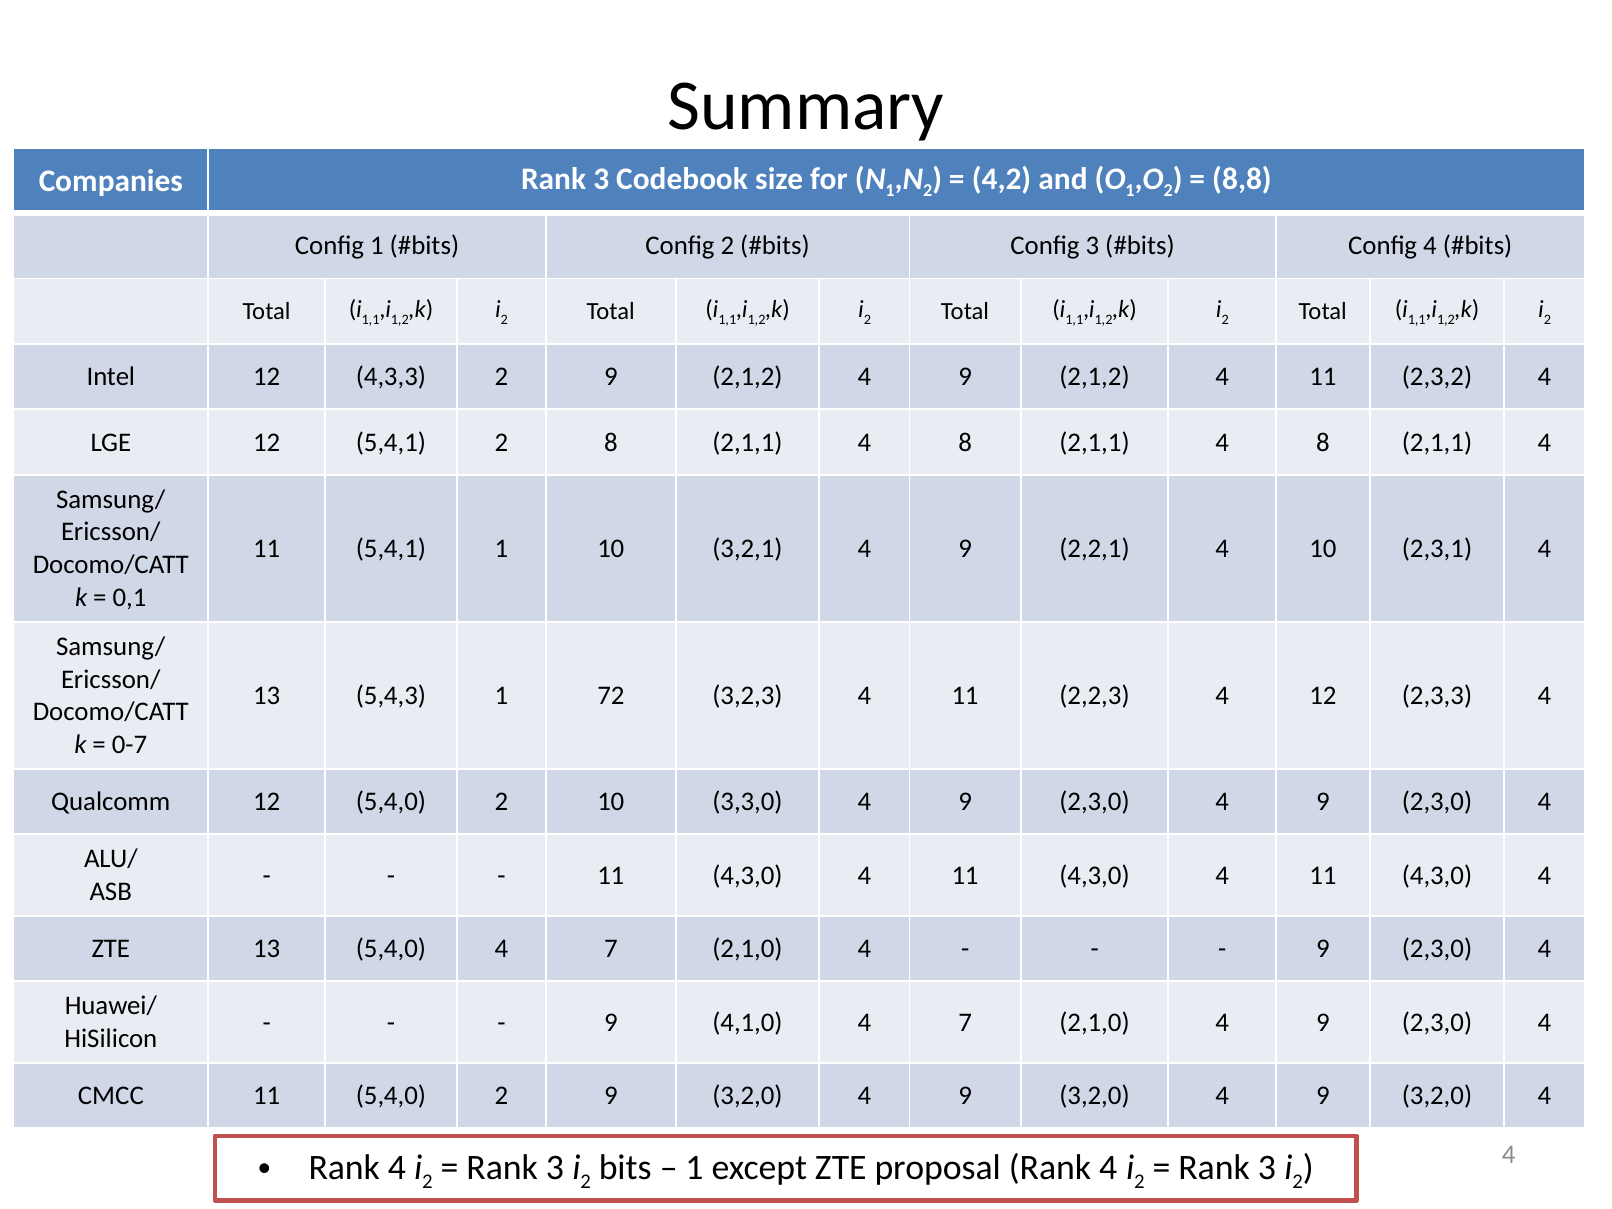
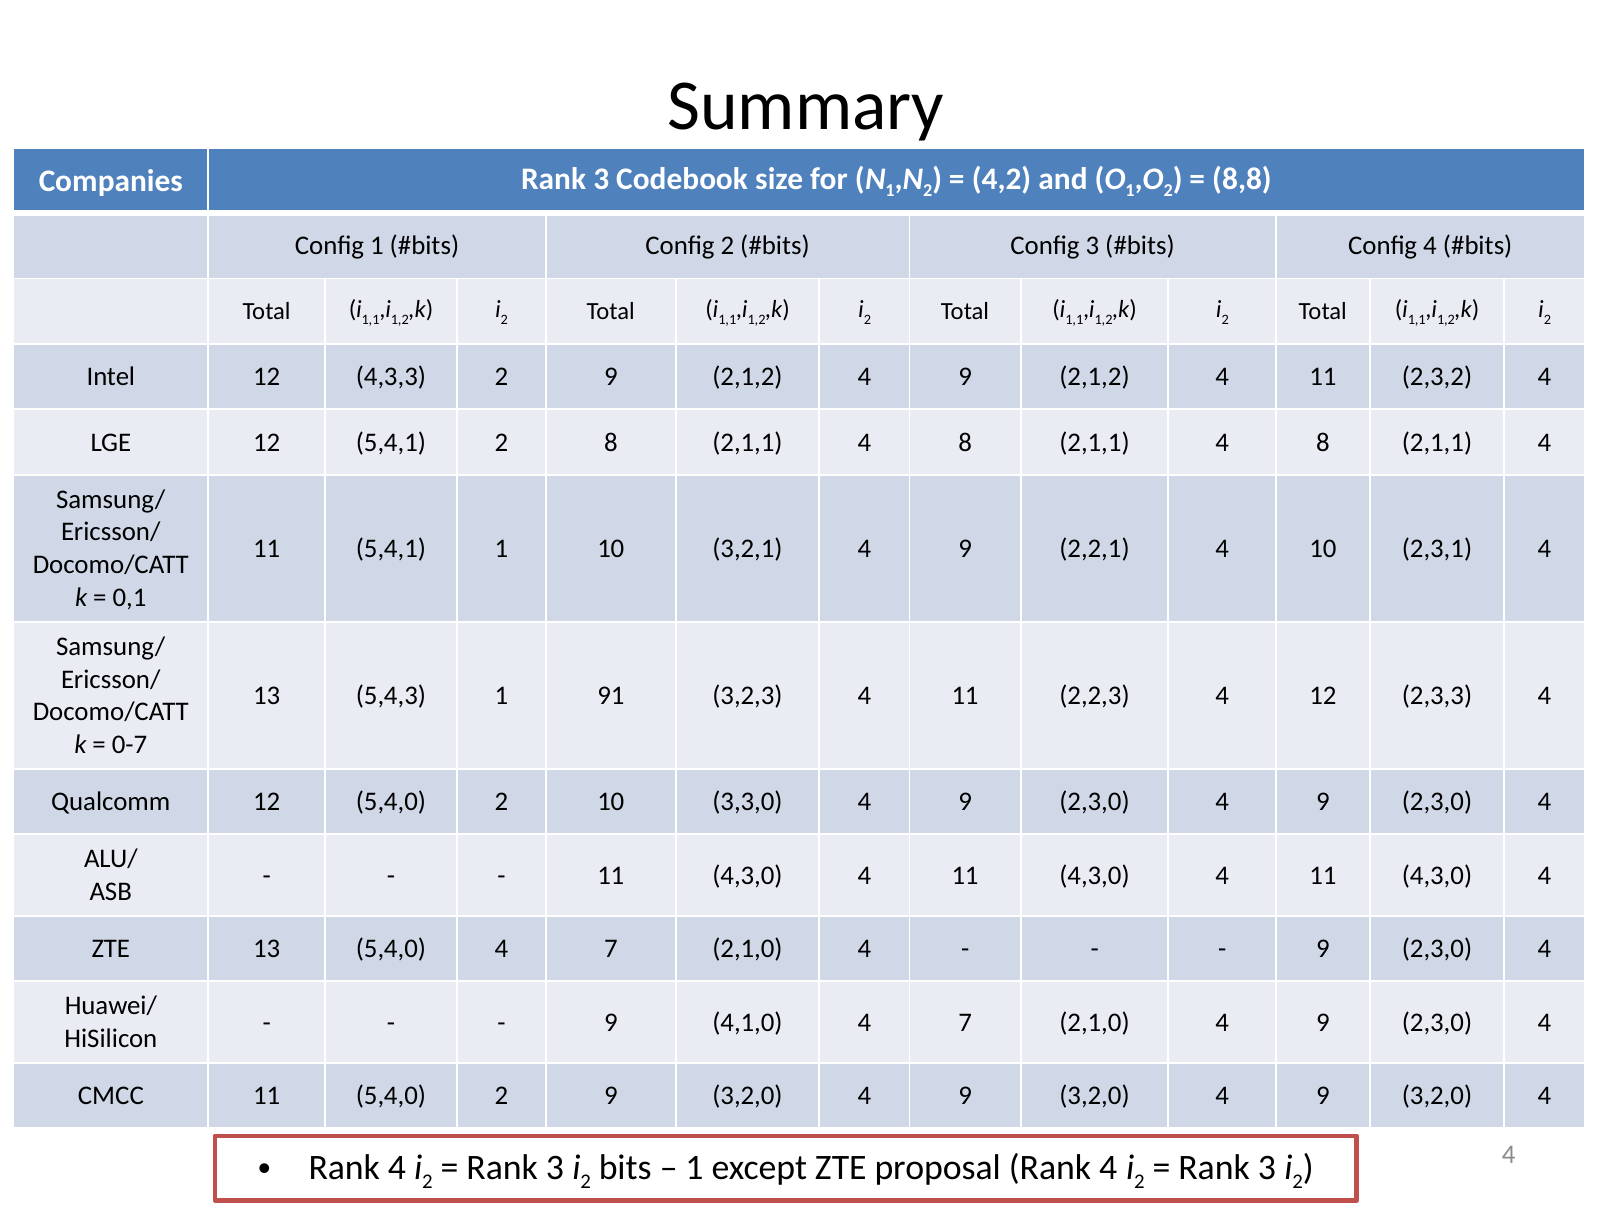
72: 72 -> 91
